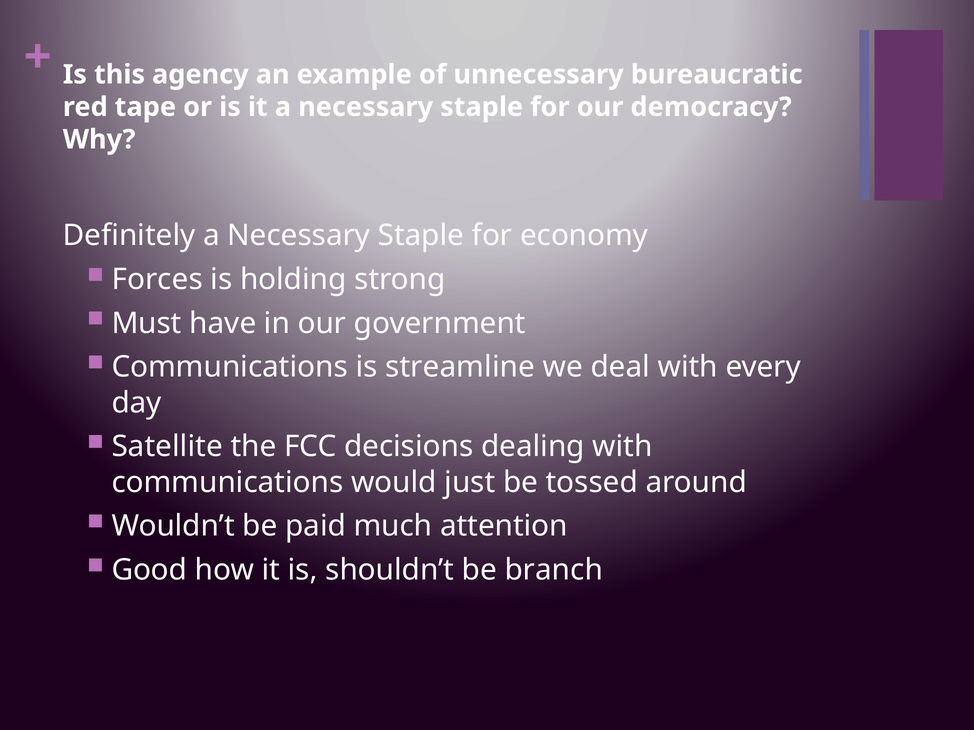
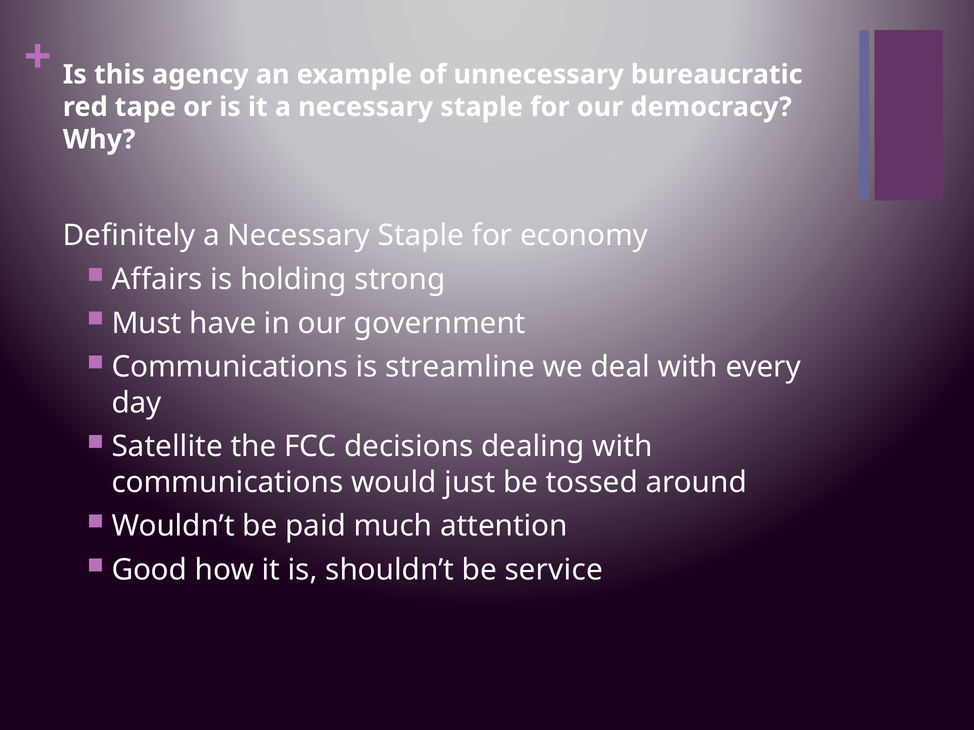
Forces: Forces -> Affairs
branch: branch -> service
